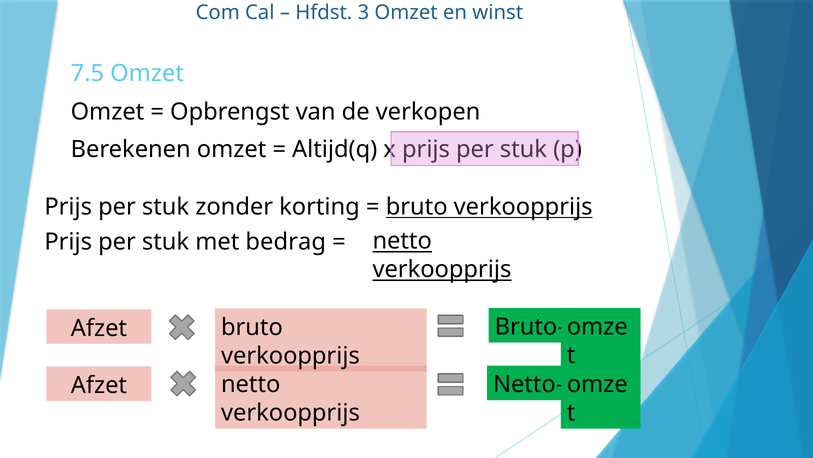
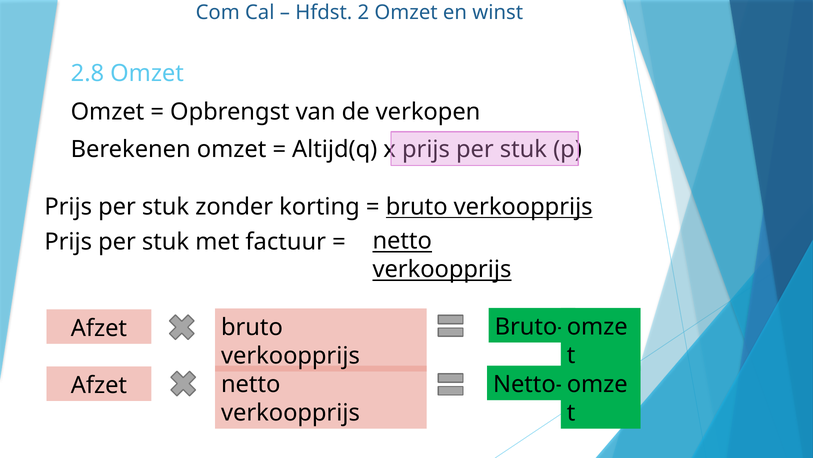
3: 3 -> 2
7.5: 7.5 -> 2.8
bedrag: bedrag -> factuur
